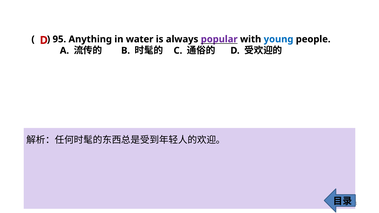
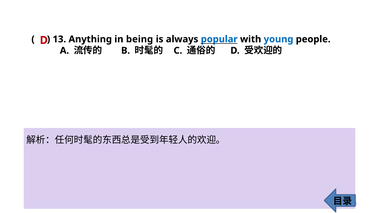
95: 95 -> 13
water: water -> being
popular colour: purple -> blue
